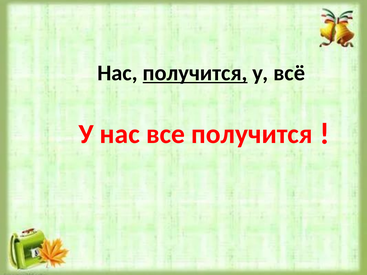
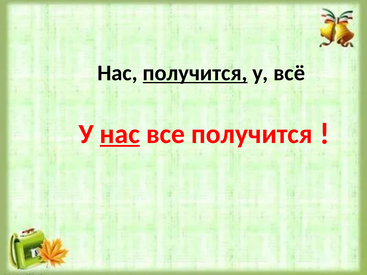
нас at (120, 134) underline: none -> present
